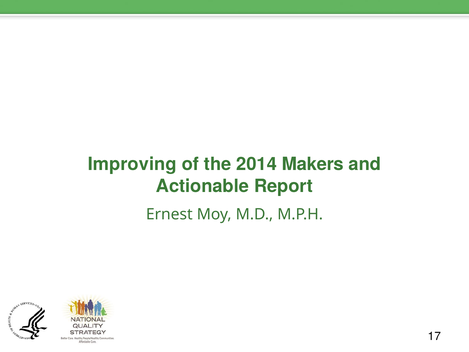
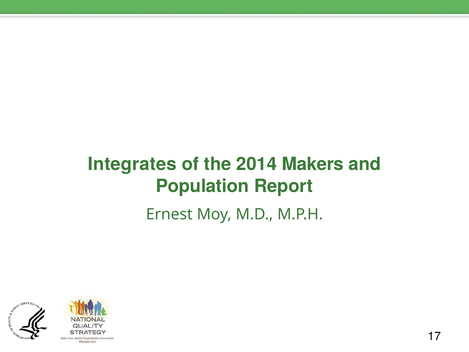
Improving: Improving -> Integrates
Actionable: Actionable -> Population
